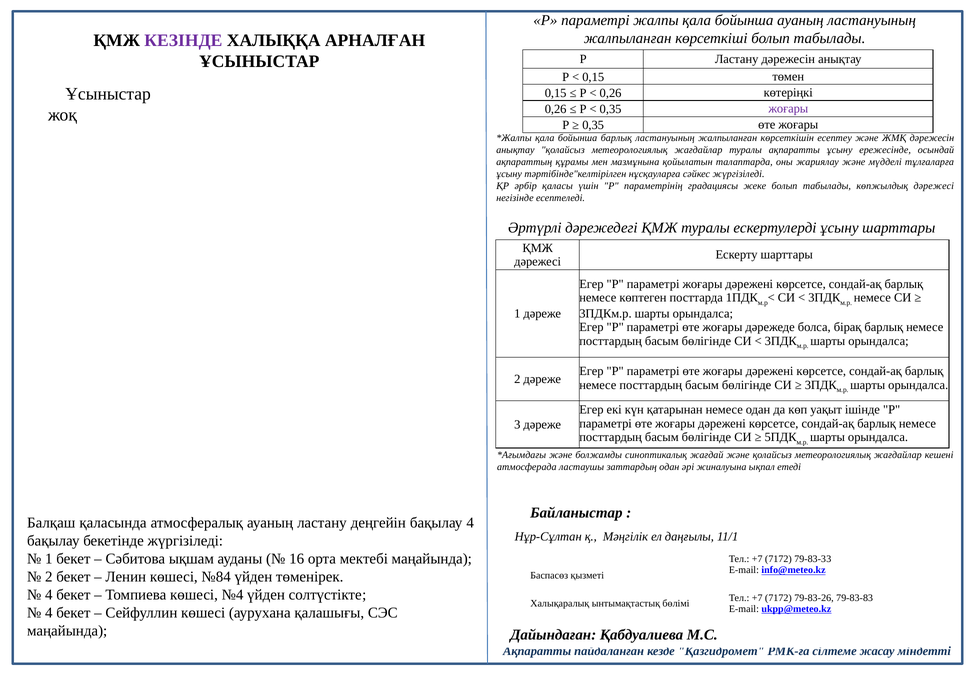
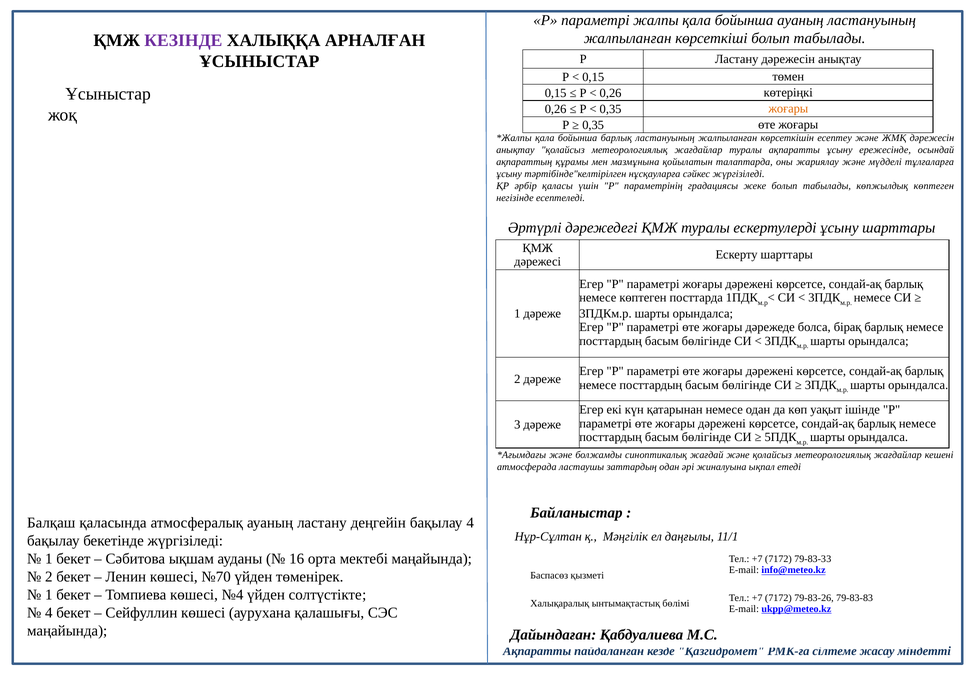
жоғары at (788, 109) colour: purple -> orange
көпжылдық дәрежесі: дәрежесі -> көптеген
№84: №84 -> №70
4 at (49, 595): 4 -> 1
